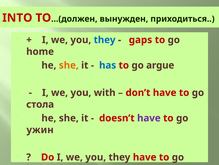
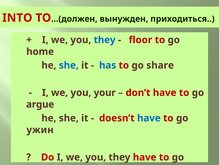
gaps: gaps -> floor
she at (69, 65) colour: orange -> blue
argue: argue -> share
with: with -> your
стола: стола -> argue
have at (149, 118) colour: purple -> blue
